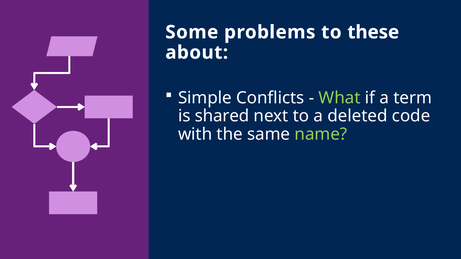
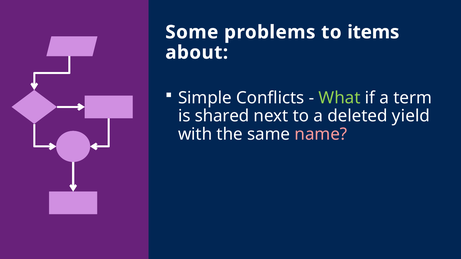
these: these -> items
code: code -> yield
name colour: light green -> pink
